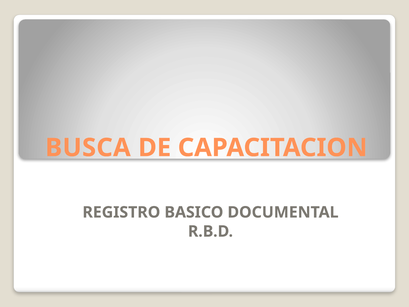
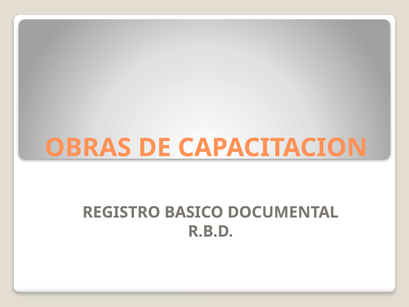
BUSCA: BUSCA -> OBRAS
